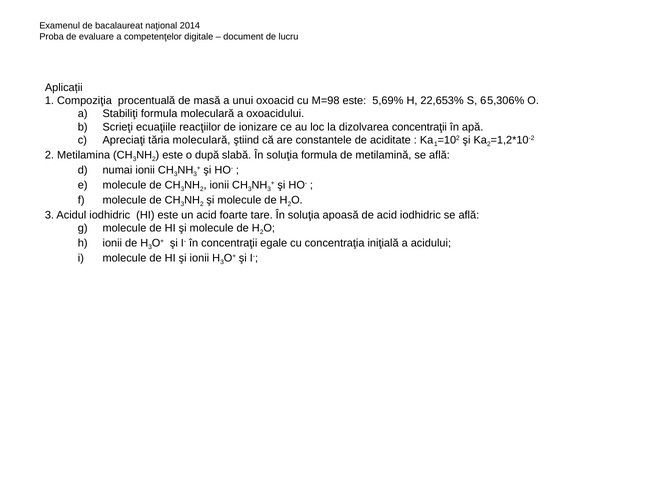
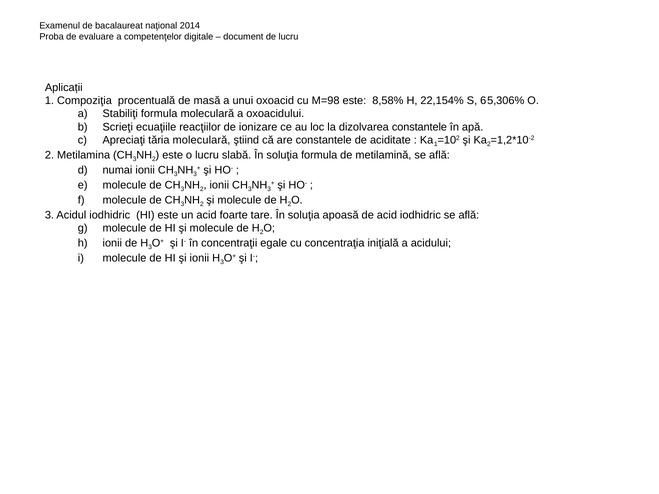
5,69%: 5,69% -> 8,58%
22,653%: 22,653% -> 22,154%
dizolvarea concentraţii: concentraţii -> constantele
o după: după -> lucru
